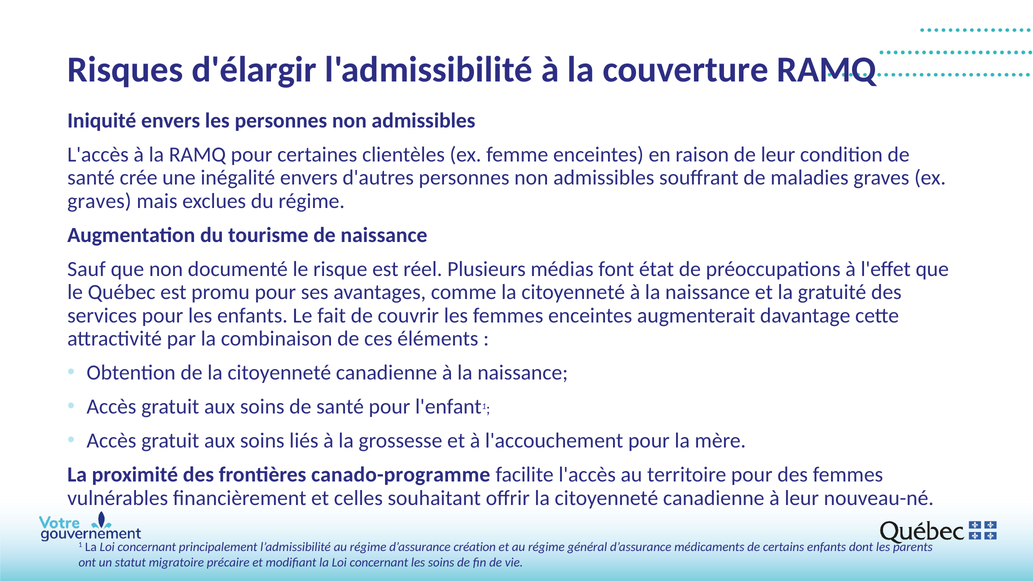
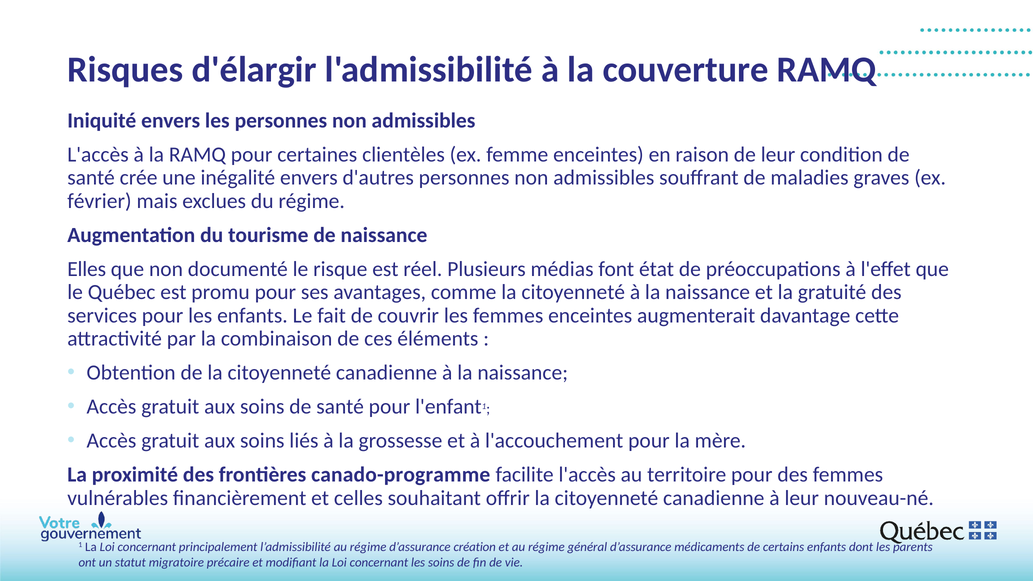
graves at (99, 201): graves -> février
Sauf: Sauf -> Elles
